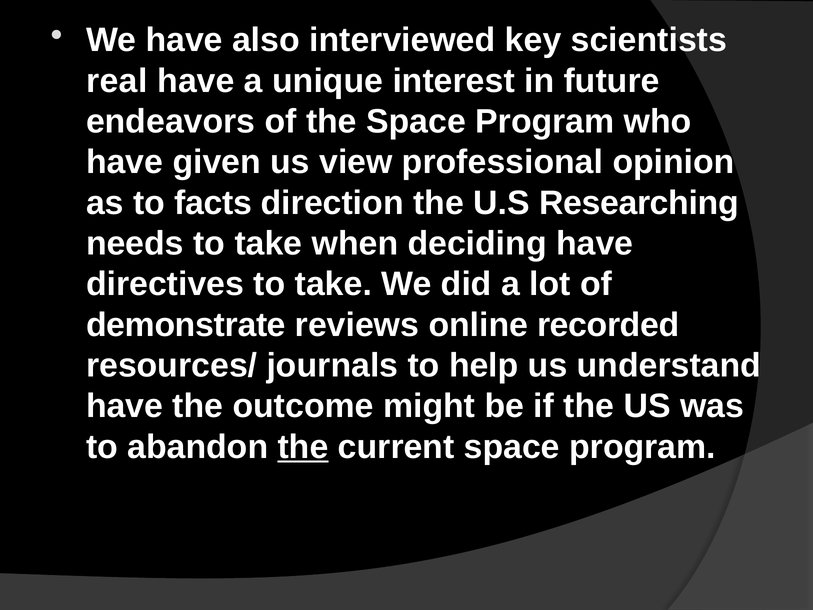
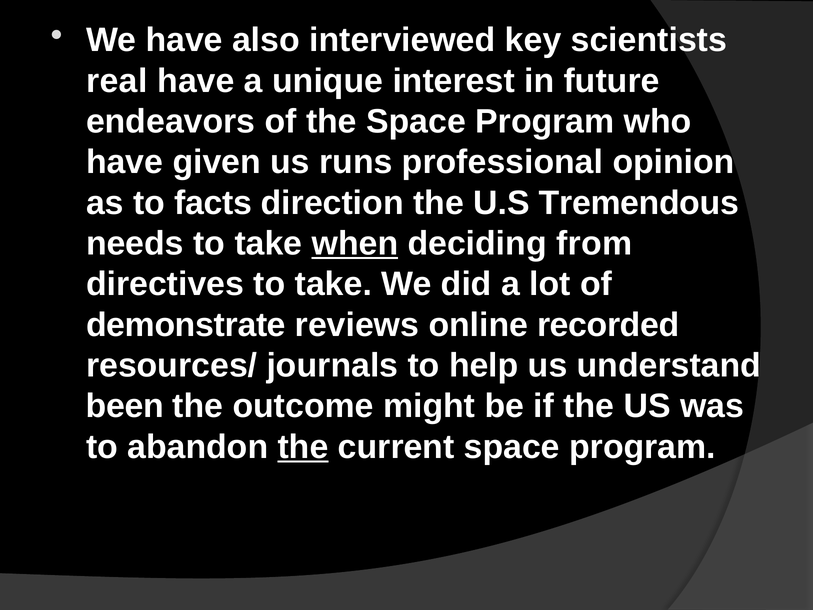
view: view -> runs
Researching: Researching -> Tremendous
when underline: none -> present
deciding have: have -> from
have at (125, 406): have -> been
